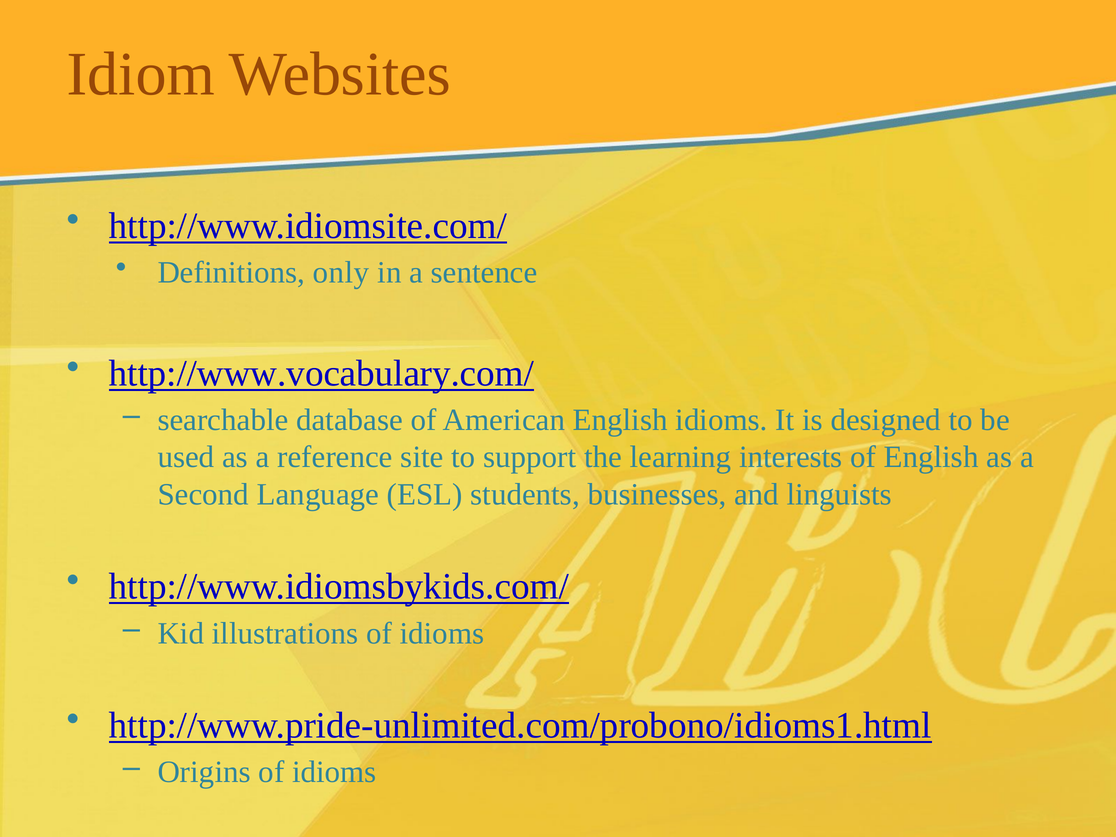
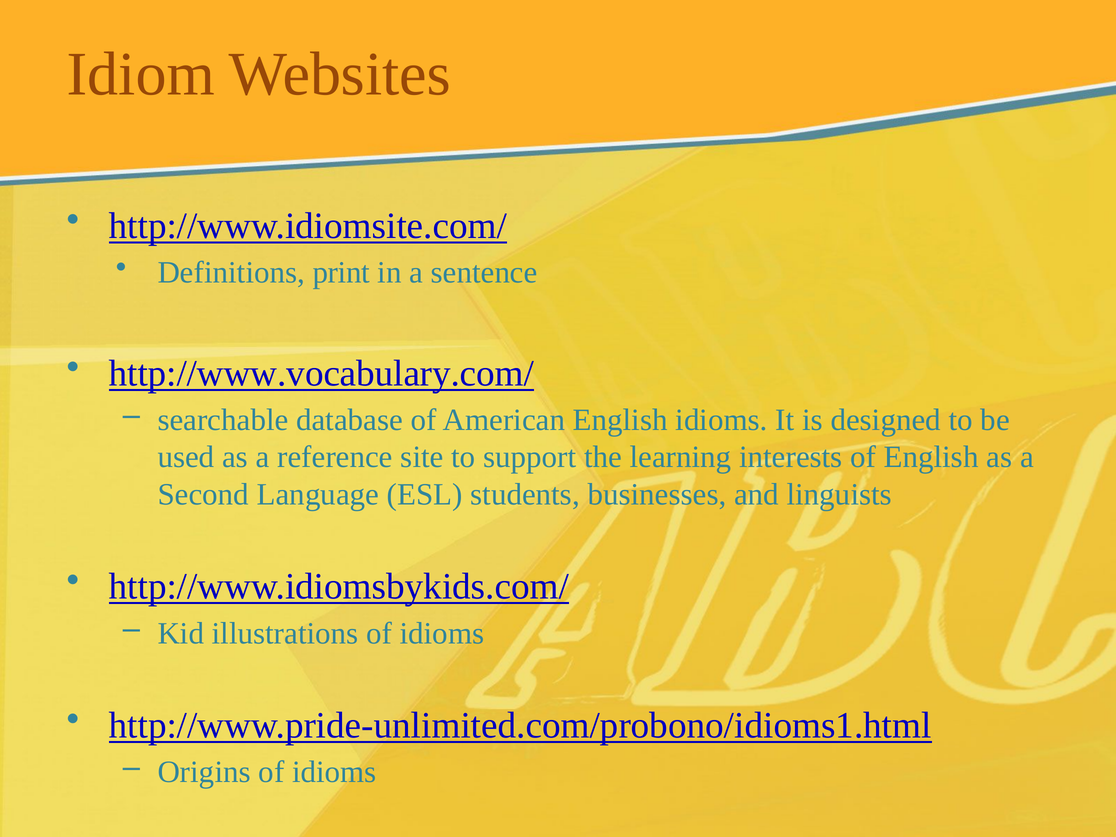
only: only -> print
